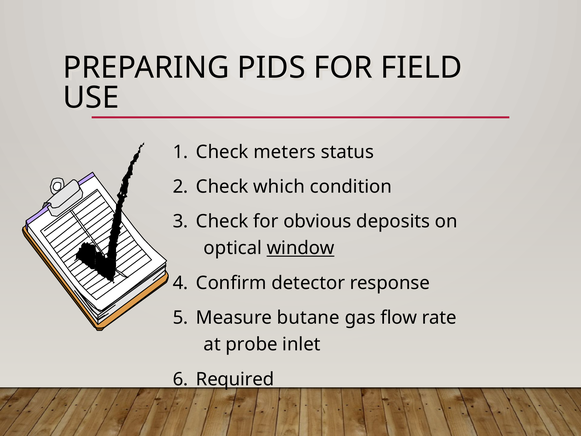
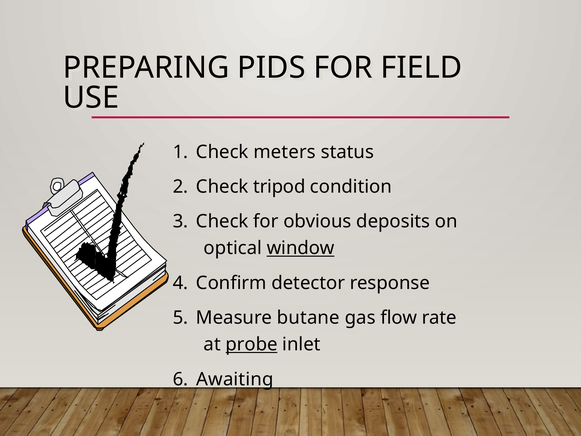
which: which -> tripod
probe underline: none -> present
Required: Required -> Awaiting
